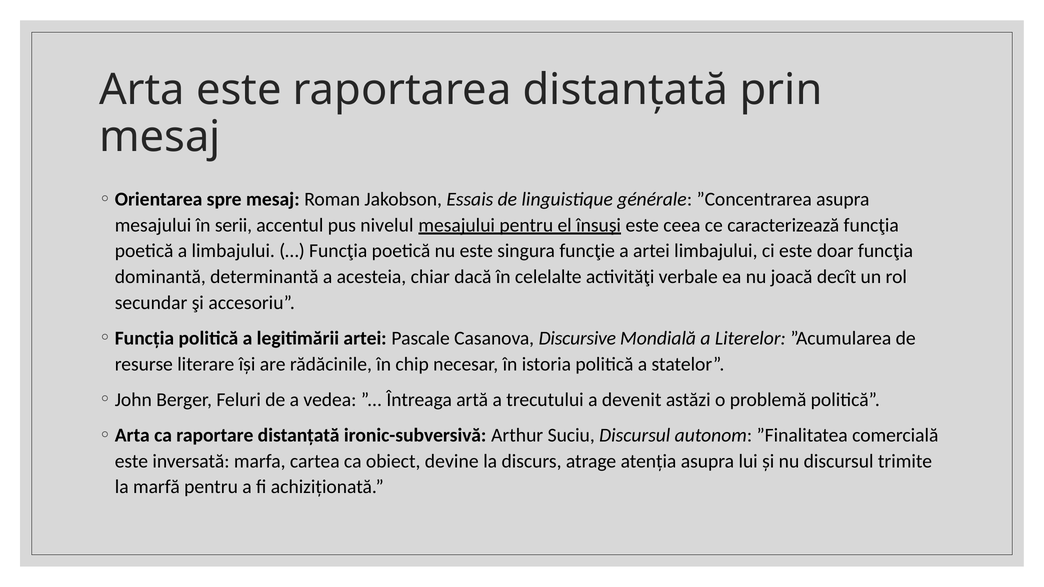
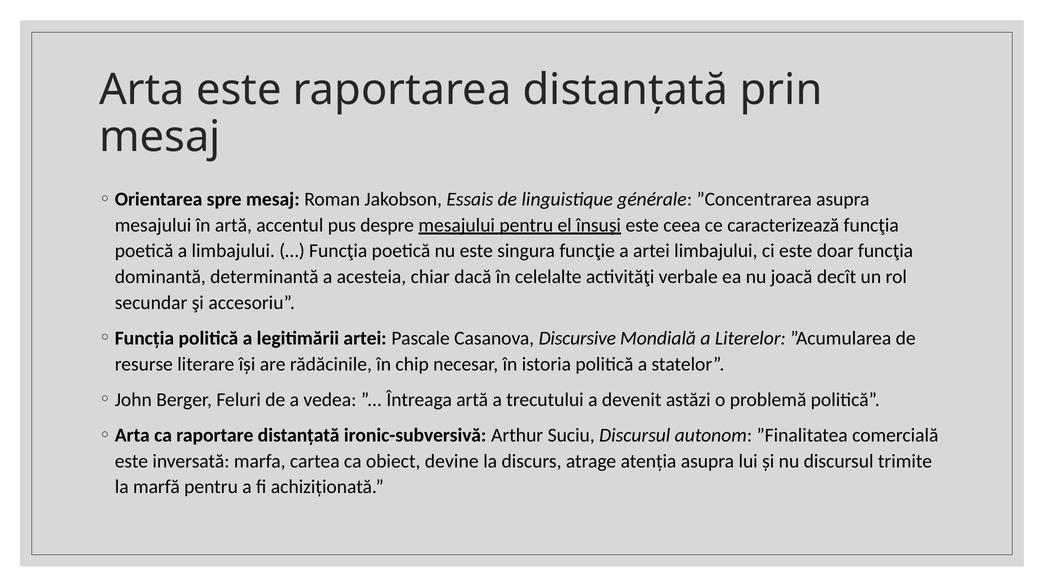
în serii: serii -> artă
nivelul: nivelul -> despre
